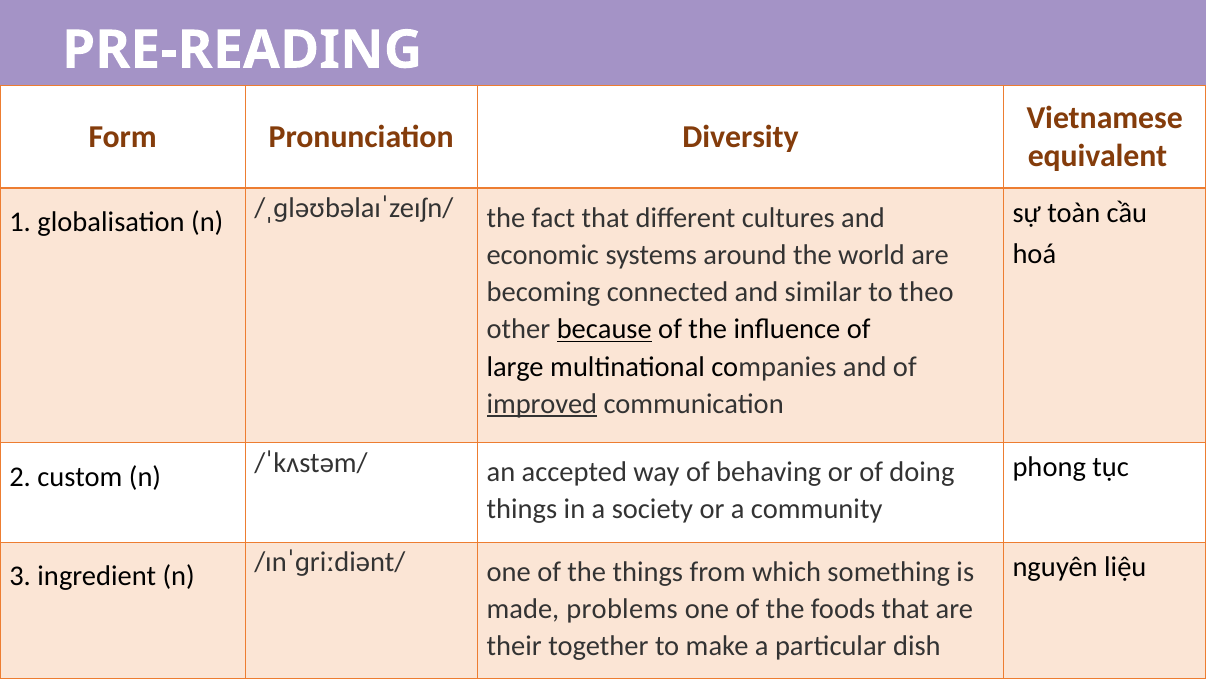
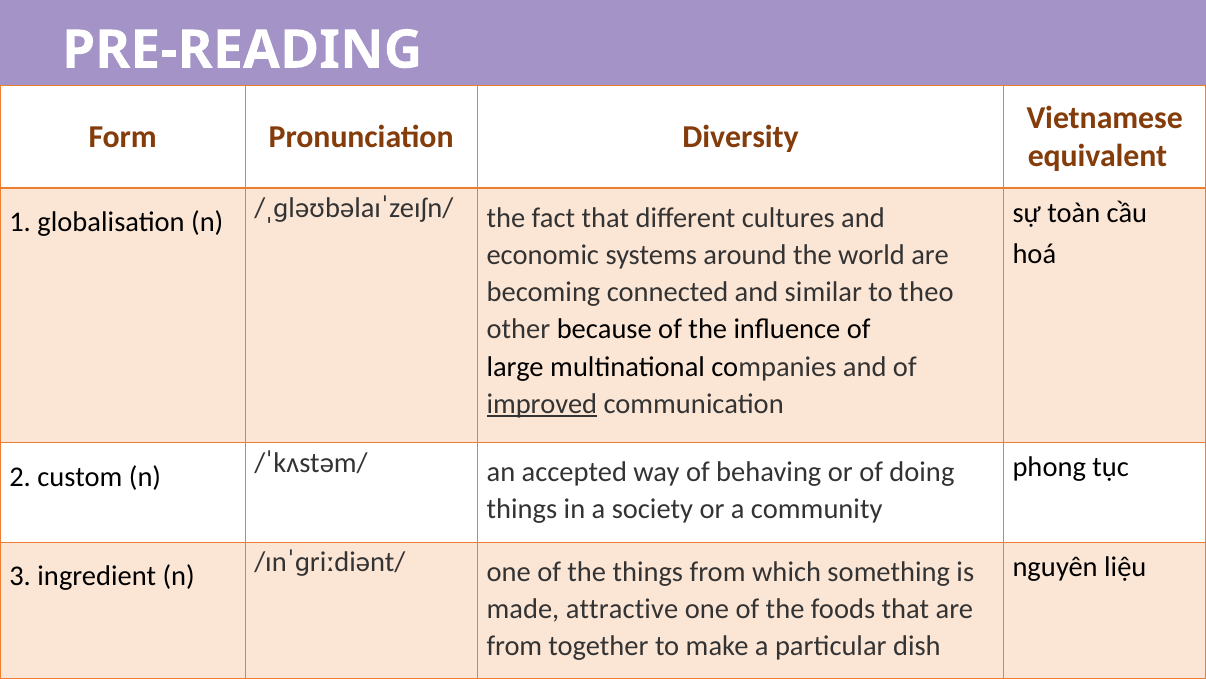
because underline: present -> none
problems: problems -> attractive
their at (514, 646): their -> from
